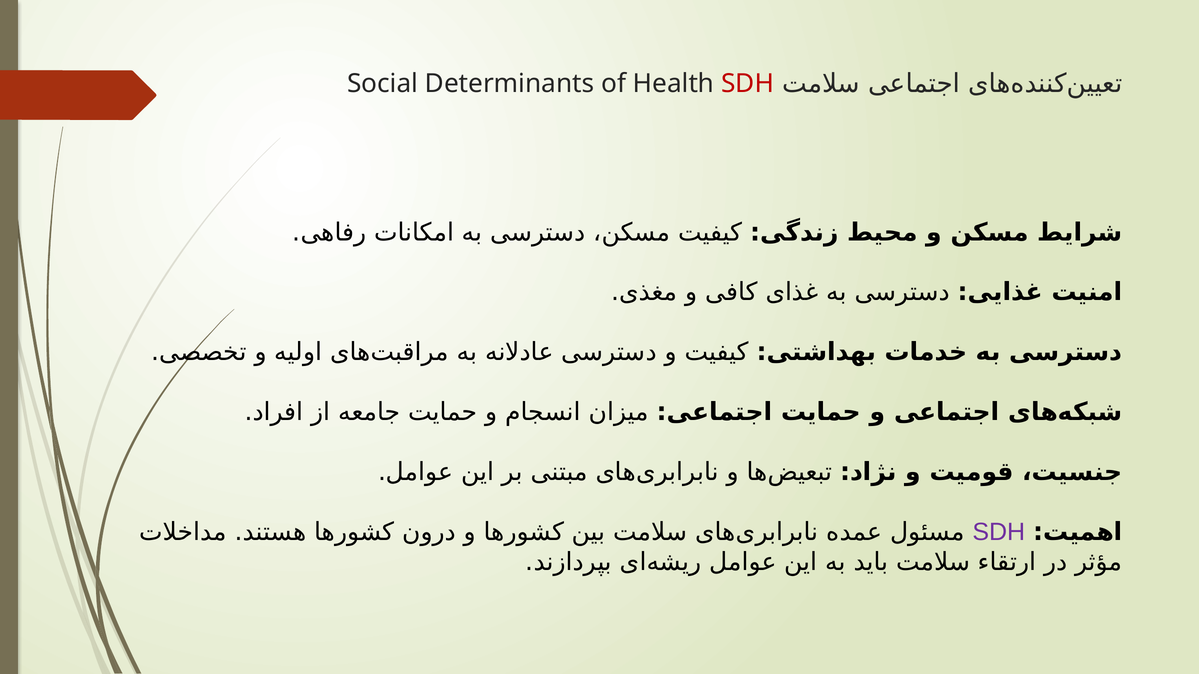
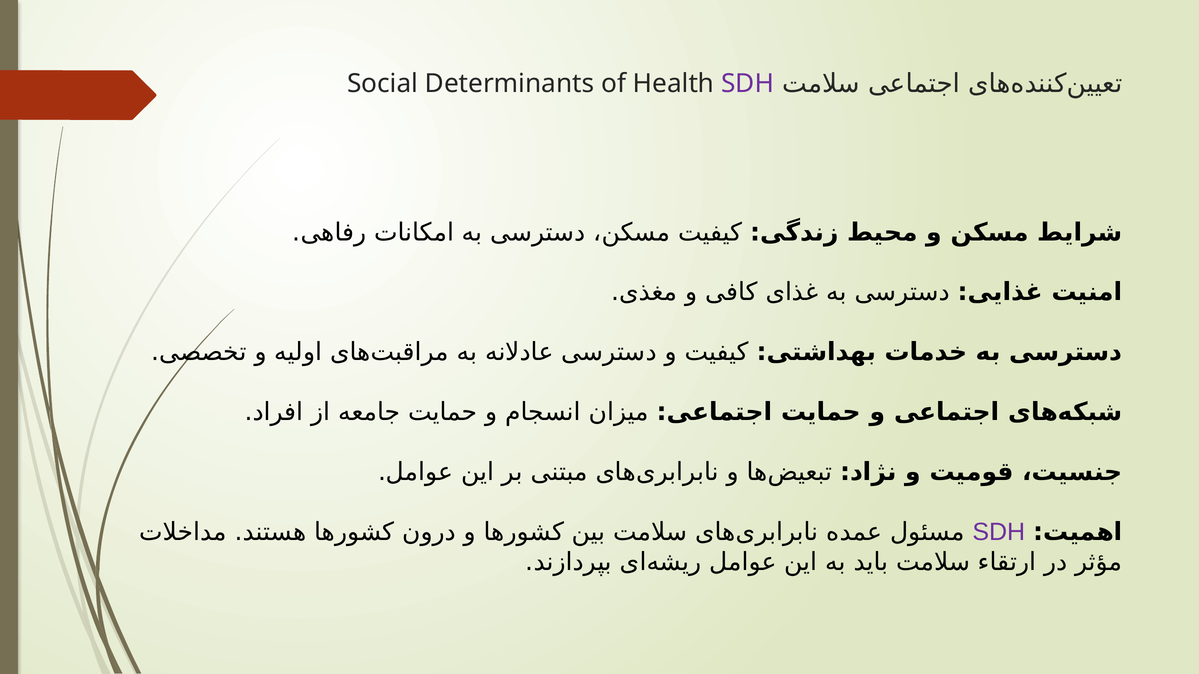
SDH at (748, 83) colour: red -> purple
